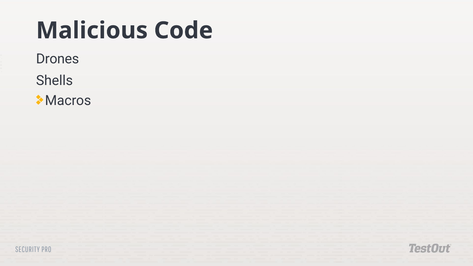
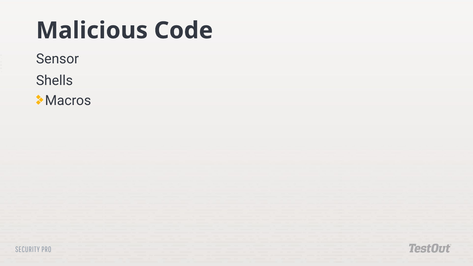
Drones: Drones -> Sensor
